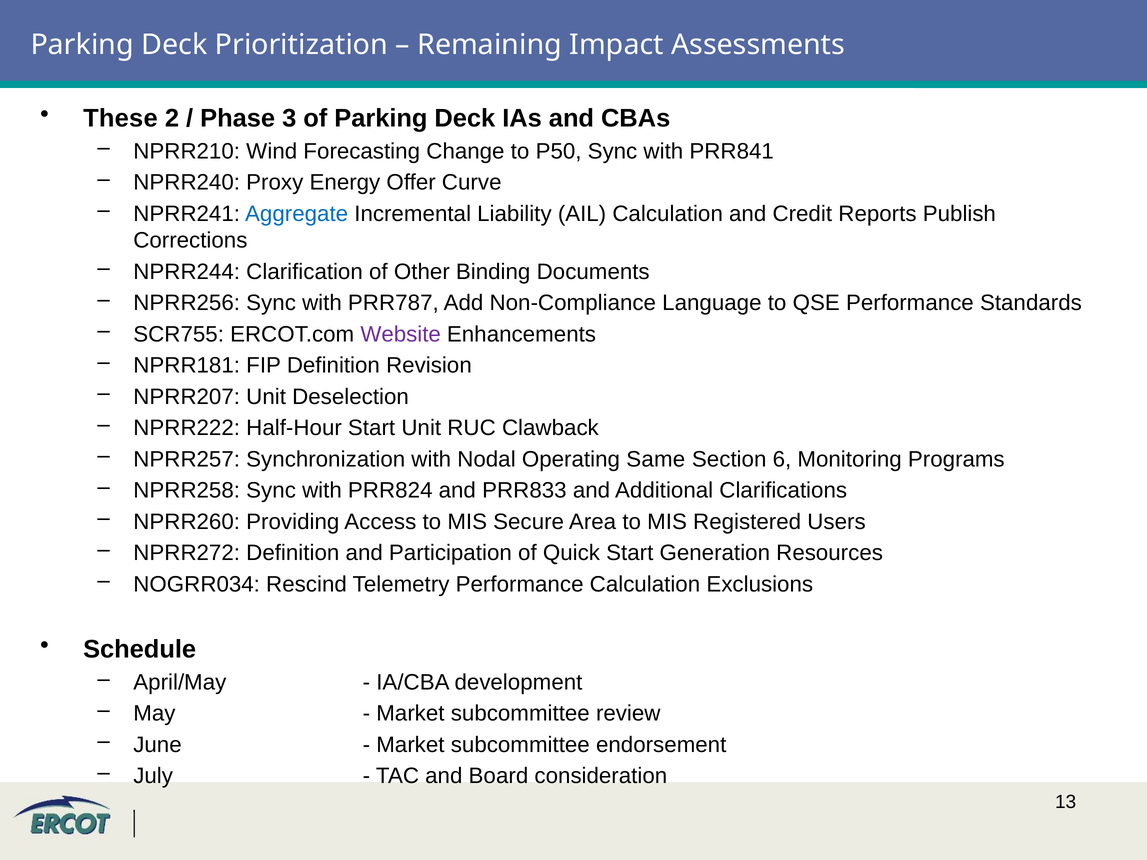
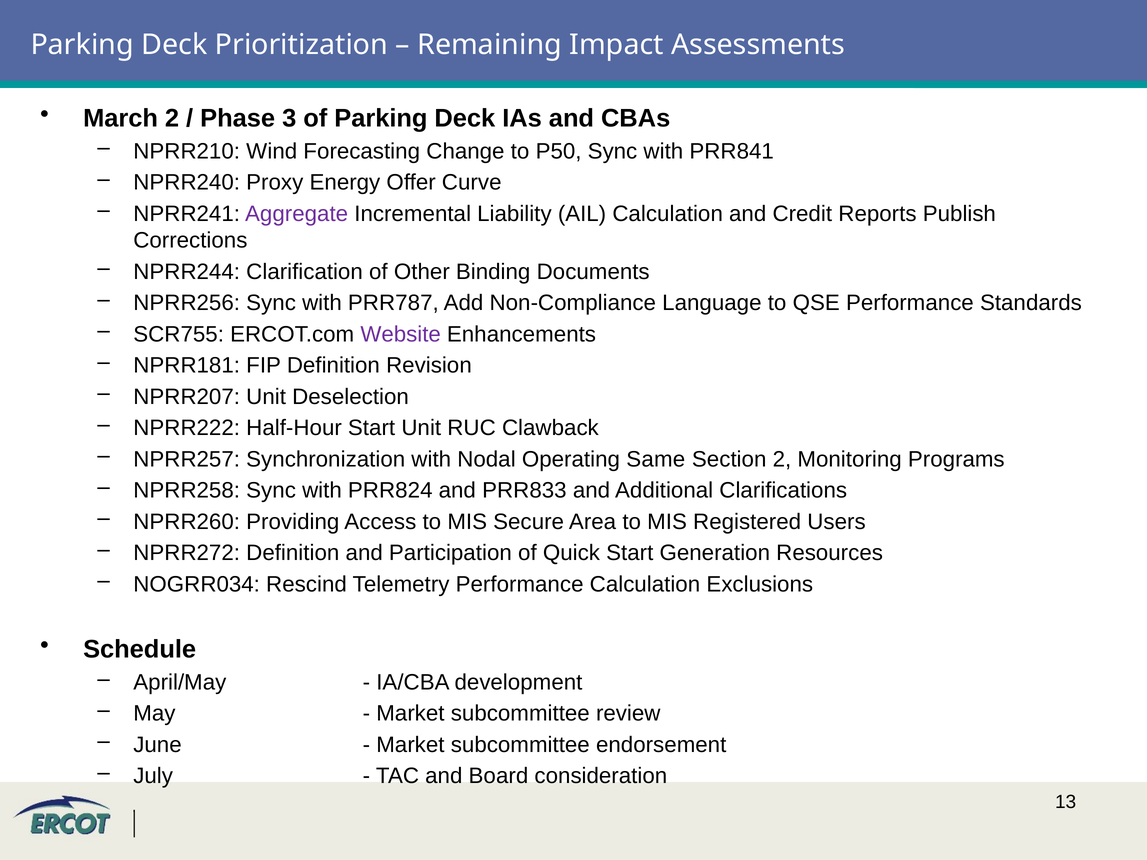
These: These -> March
Aggregate colour: blue -> purple
Section 6: 6 -> 2
